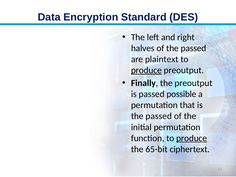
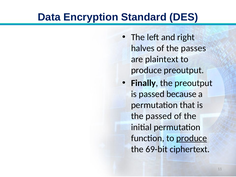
of the passed: passed -> passes
produce at (146, 70) underline: present -> none
possible: possible -> because
65-bit: 65-bit -> 69-bit
